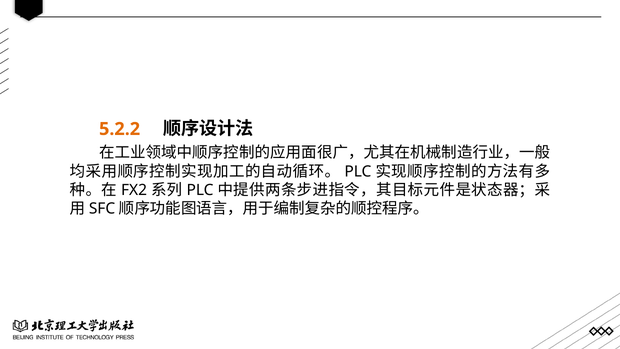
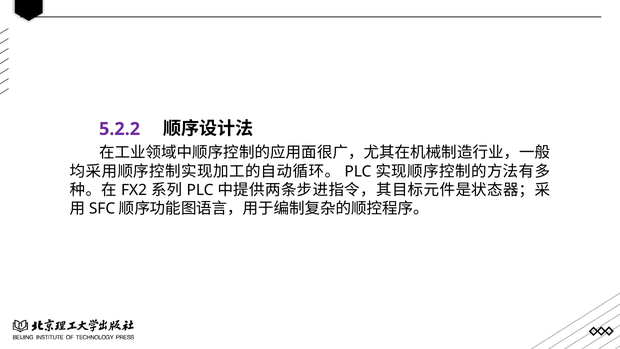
5.2.2 colour: orange -> purple
